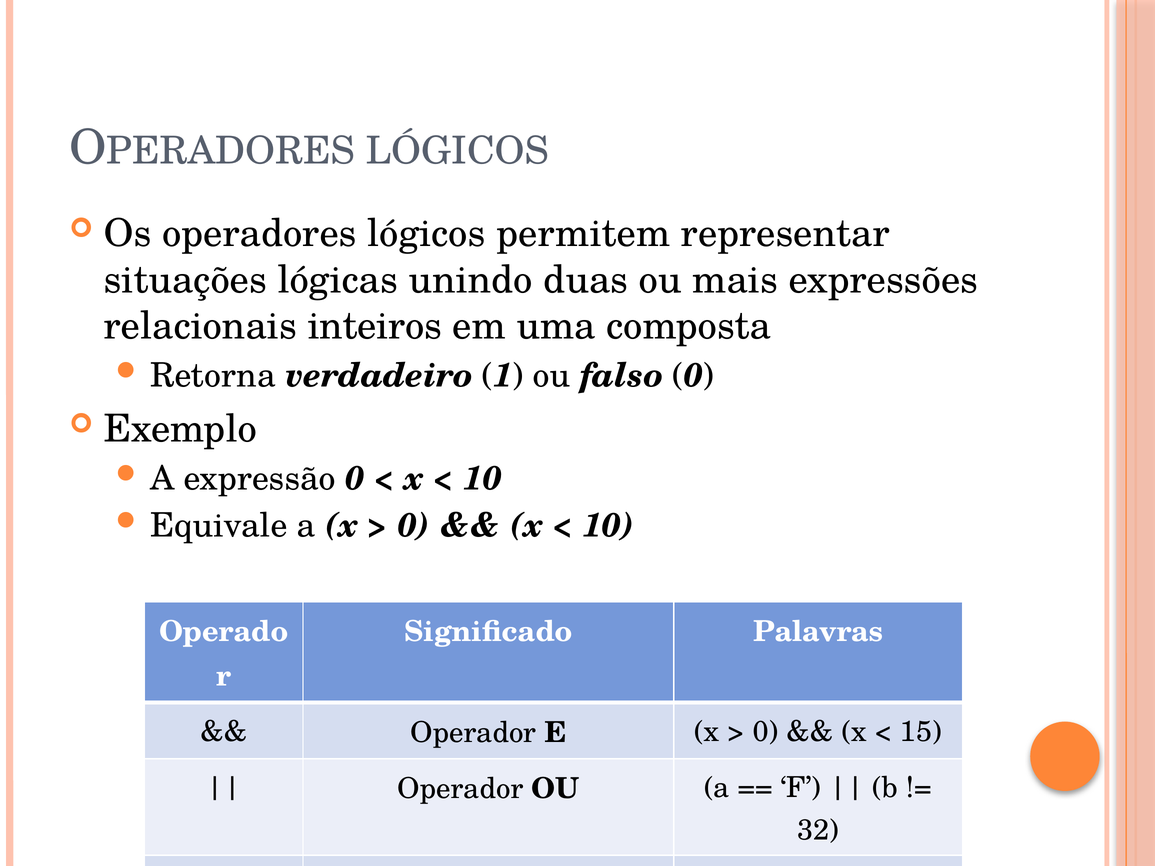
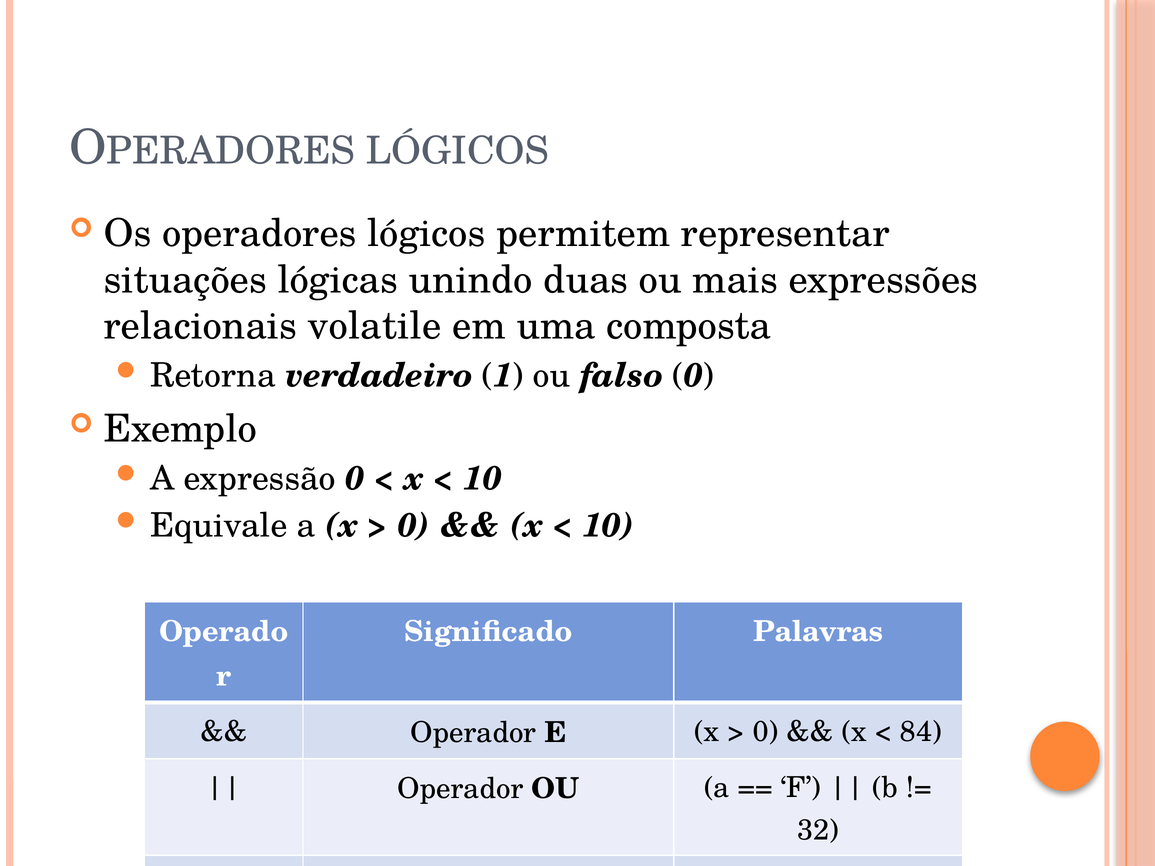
inteiros: inteiros -> volatile
15: 15 -> 84
